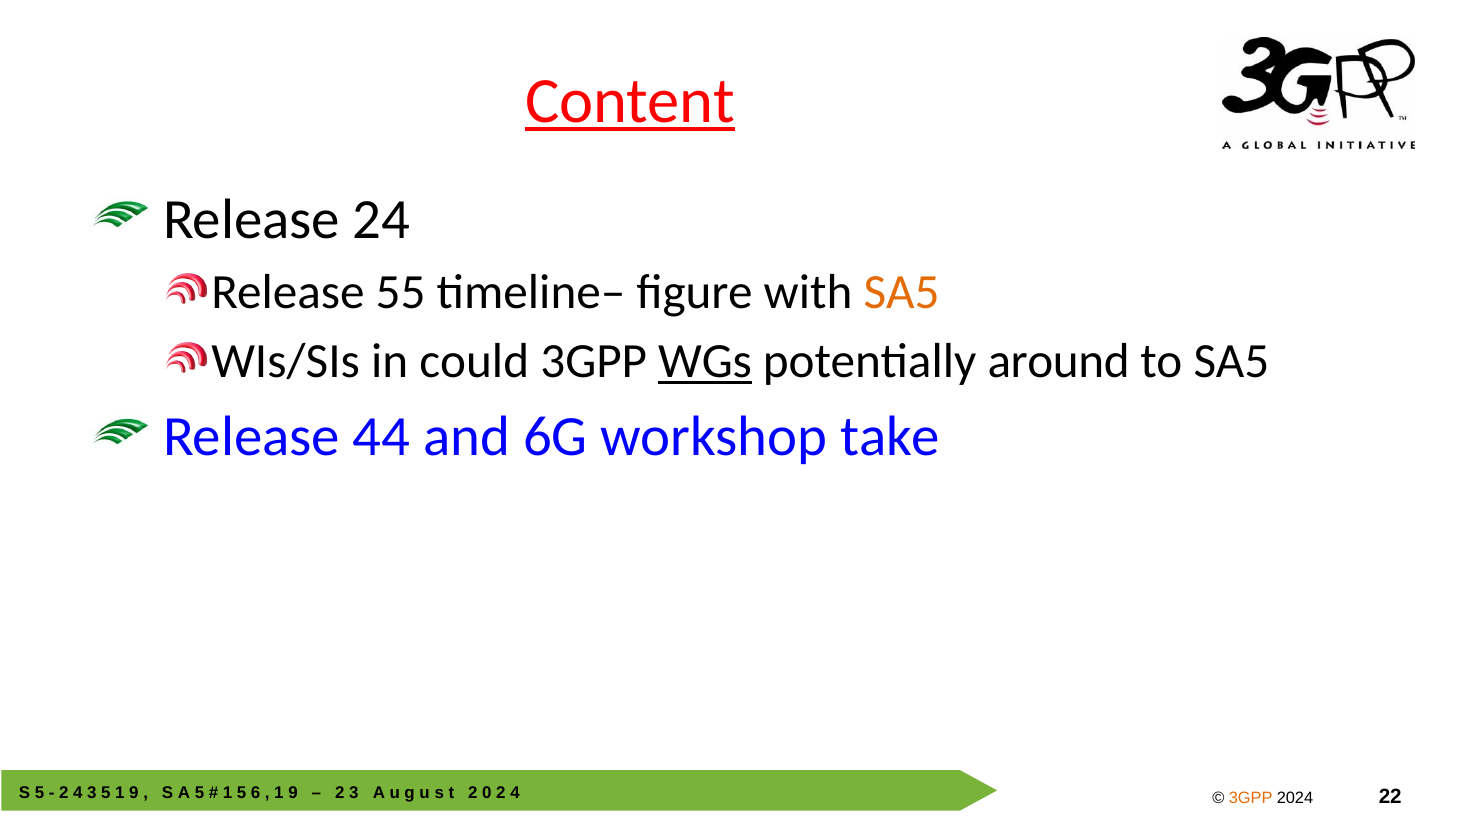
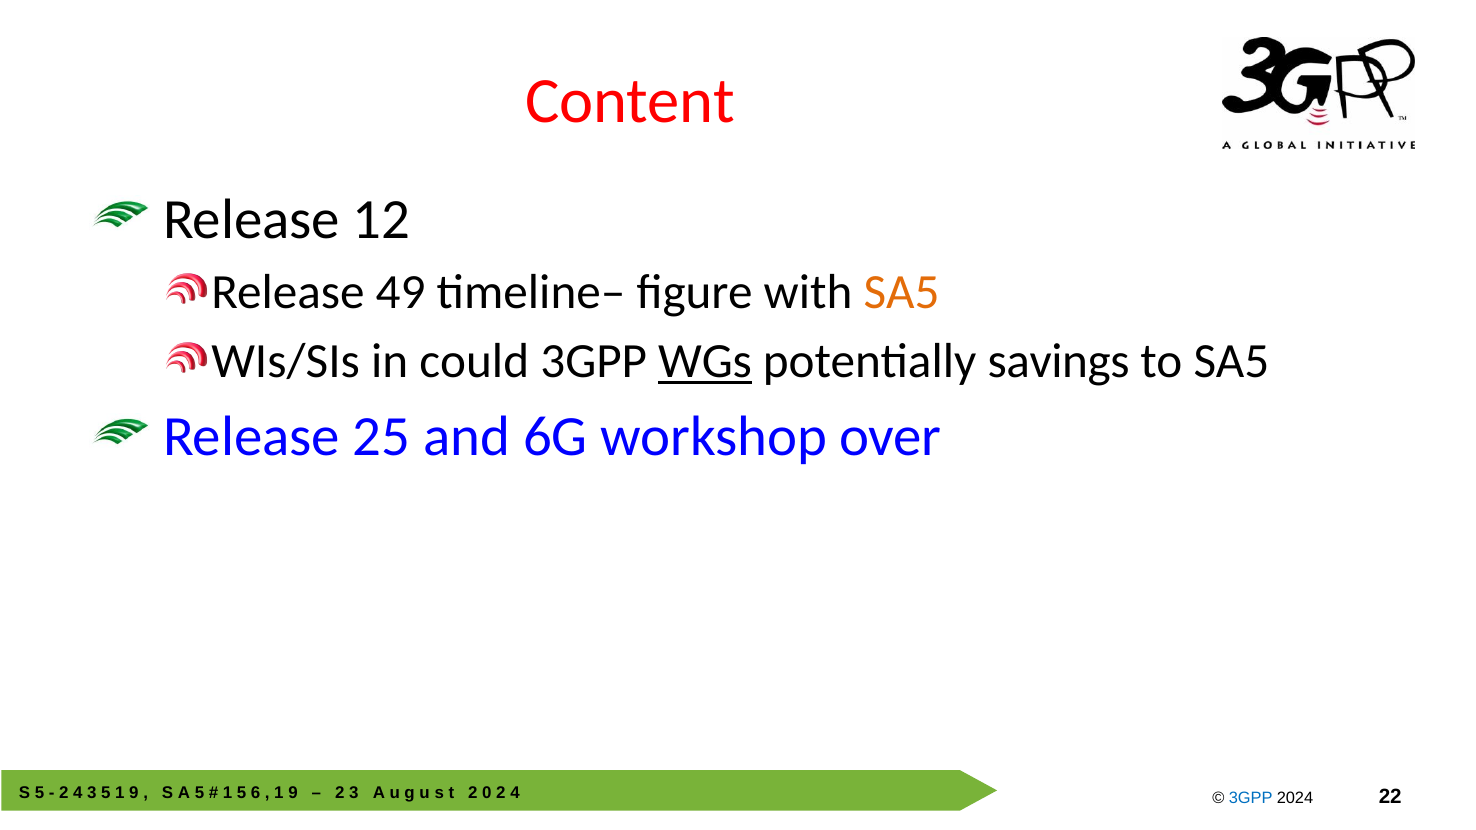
Content underline: present -> none
24: 24 -> 12
55: 55 -> 49
around: around -> savings
44: 44 -> 25
take: take -> over
3GPP at (1251, 799) colour: orange -> blue
